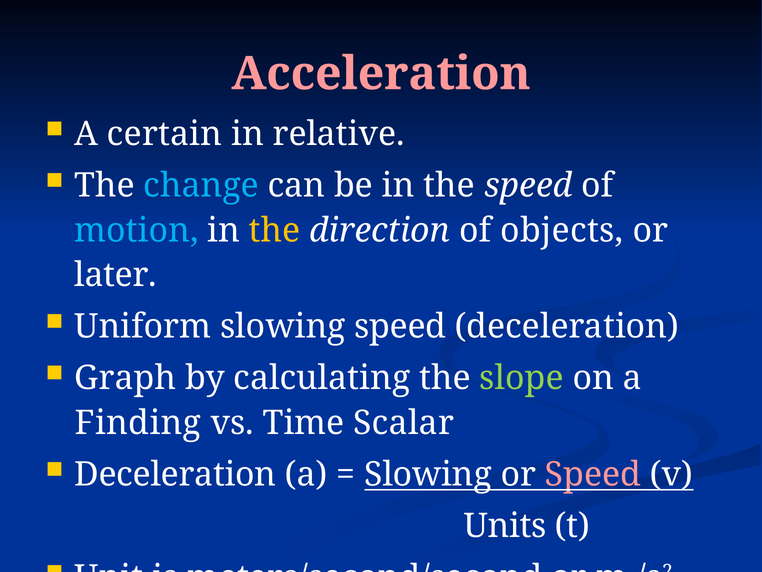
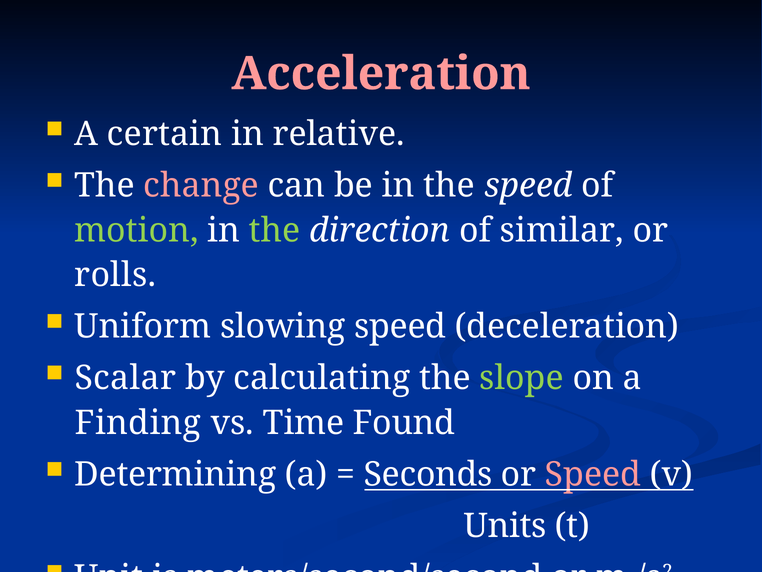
change colour: light blue -> pink
motion colour: light blue -> light green
the at (275, 230) colour: yellow -> light green
objects: objects -> similar
later: later -> rolls
Graph: Graph -> Scalar
Scalar: Scalar -> Found
Deceleration at (175, 474): Deceleration -> Determining
Slowing at (428, 474): Slowing -> Seconds
